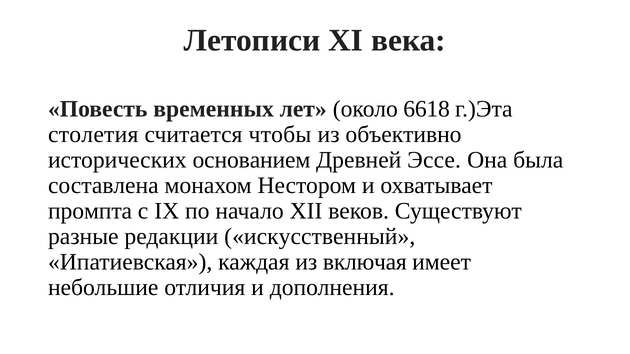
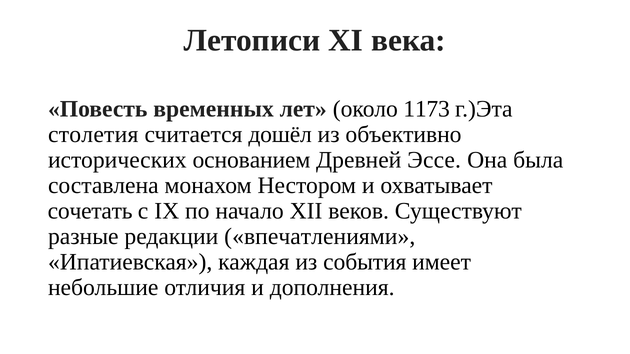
6618: 6618 -> 1173
чтобы: чтобы -> дошёл
промпта: промпта -> сочетать
искусственный: искусственный -> впечатлениями
включая: включая -> события
